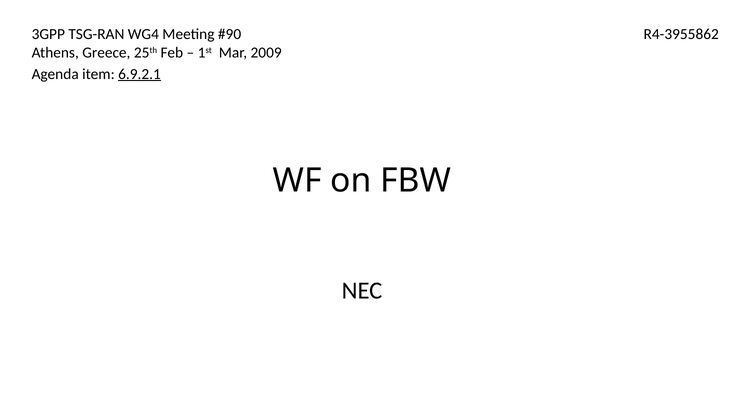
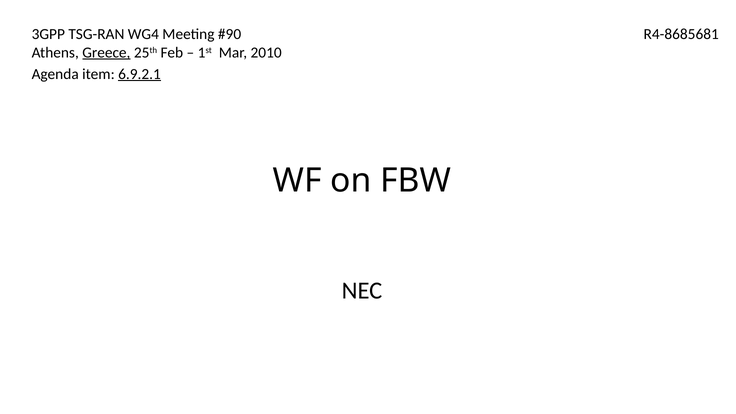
R4-3955862: R4-3955862 -> R4-8685681
Greece underline: none -> present
2009: 2009 -> 2010
